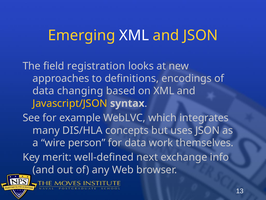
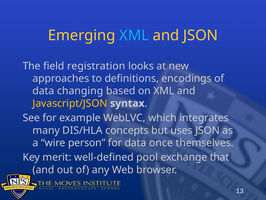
XML at (134, 35) colour: white -> light blue
work: work -> once
next: next -> pool
info: info -> that
